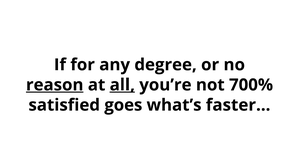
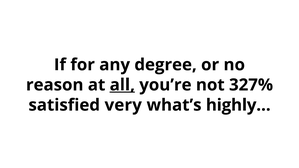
reason underline: present -> none
700%: 700% -> 327%
goes: goes -> very
faster…: faster… -> highly…
